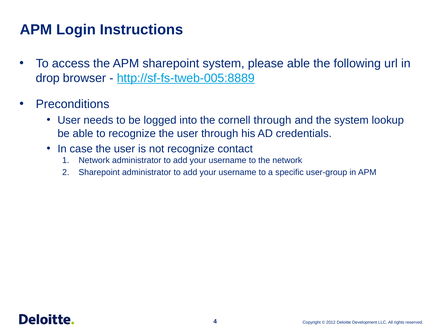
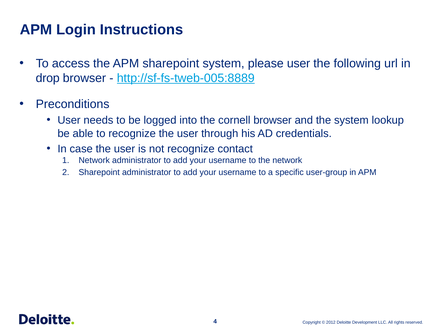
please able: able -> user
cornell through: through -> browser
